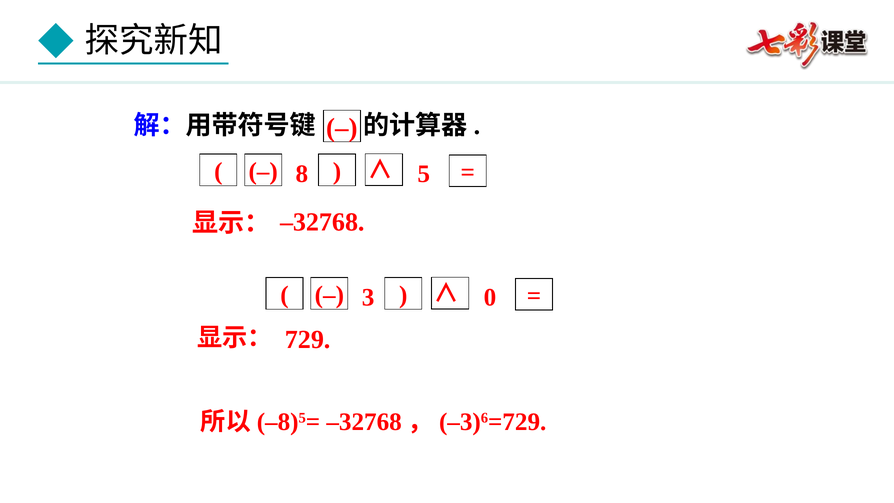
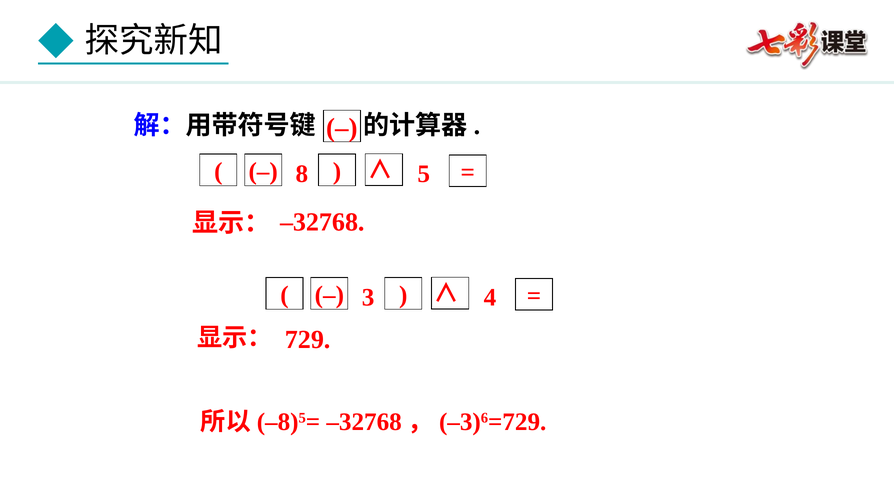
0: 0 -> 4
